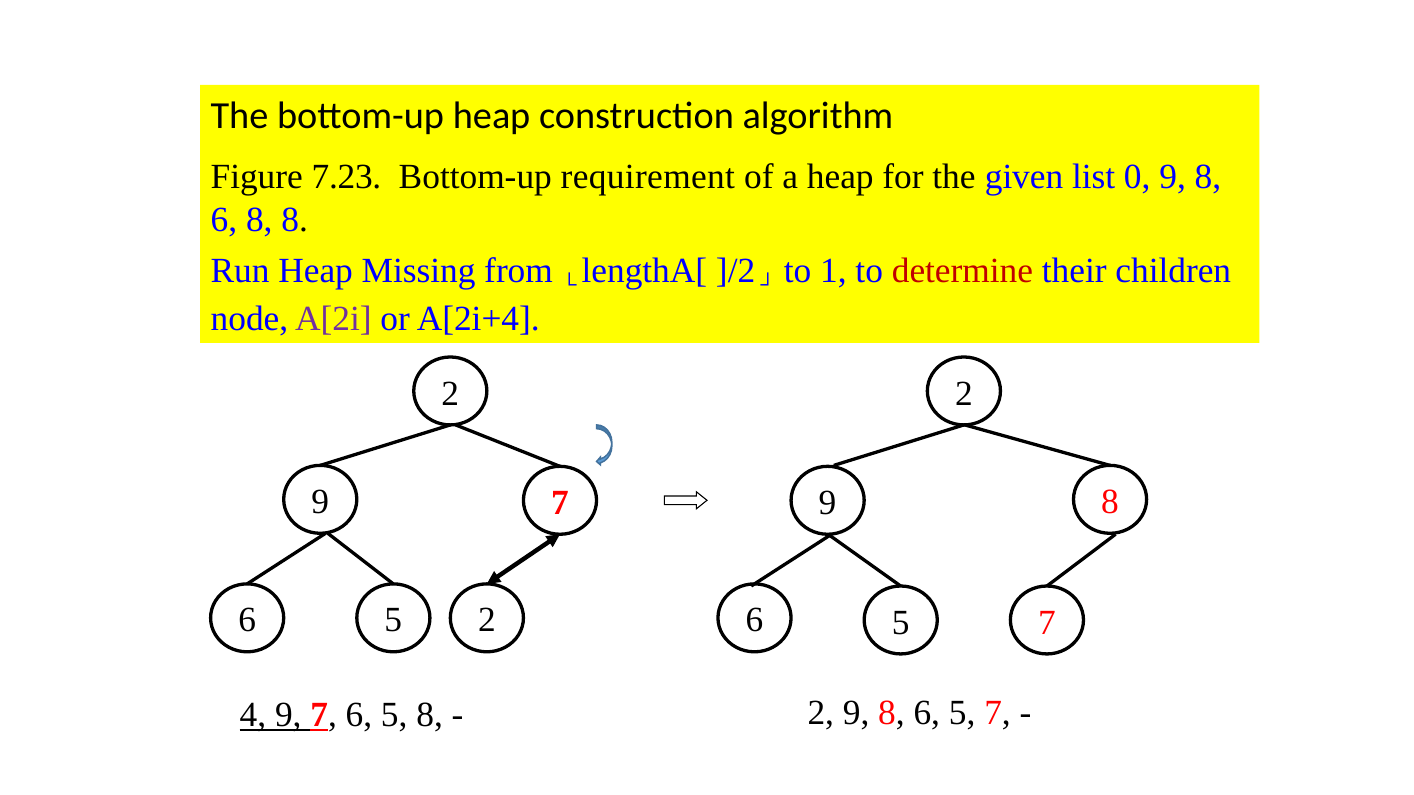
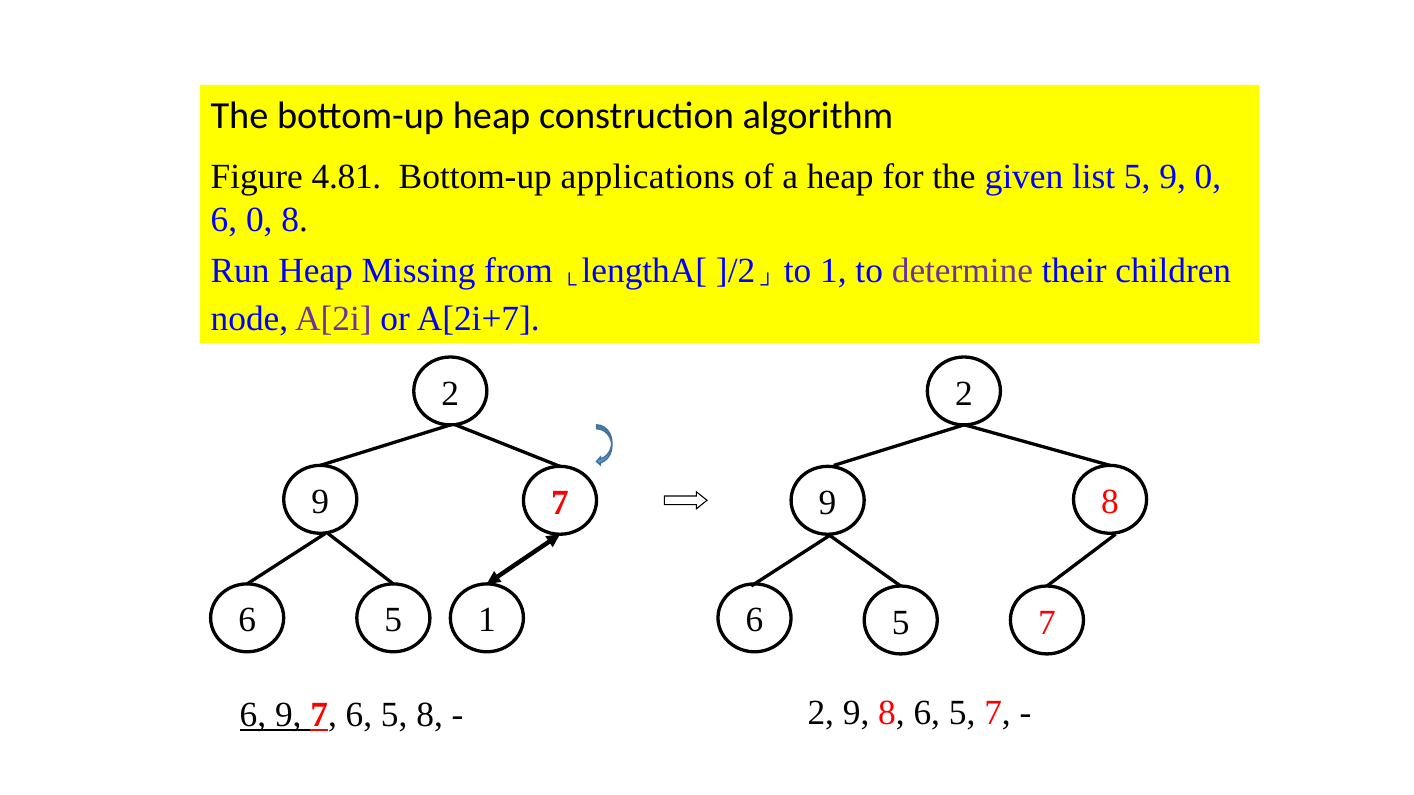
7.23: 7.23 -> 4.81
requirement: requirement -> applications
list 0: 0 -> 5
8 at (1208, 177): 8 -> 0
6 8: 8 -> 0
determine colour: red -> purple
A[2i+4: A[2i+4 -> A[2i+7
5 2: 2 -> 1
4 at (253, 715): 4 -> 6
